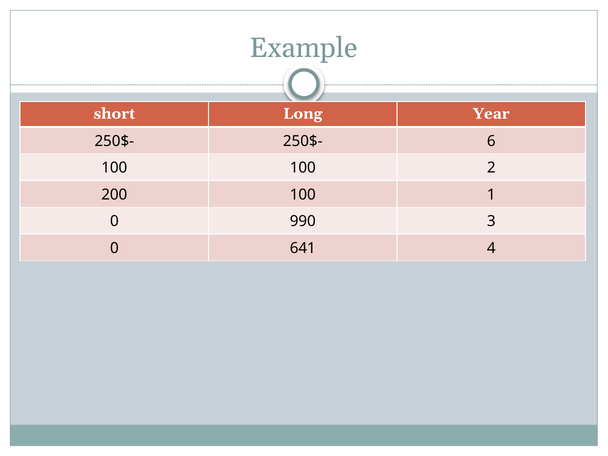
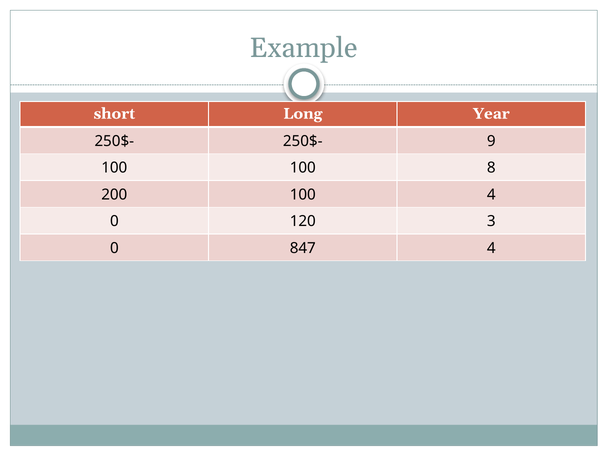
6: 6 -> 9
2: 2 -> 8
100 1: 1 -> 4
990: 990 -> 120
641: 641 -> 847
